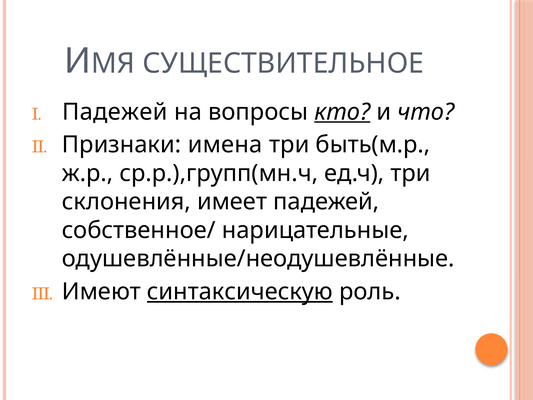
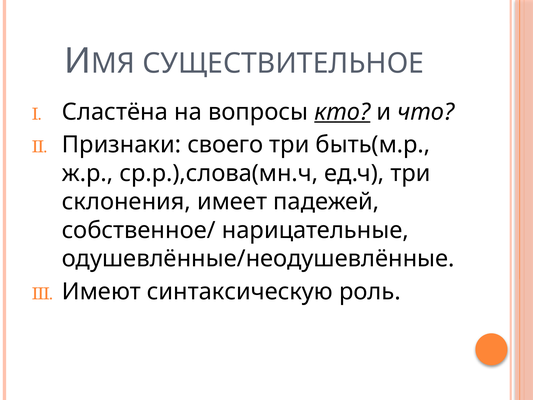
Падежей at (115, 112): Падежей -> Сластёна
имена: имена -> своего
ср.р.),групп(мн.ч: ср.р.),групп(мн.ч -> ср.р.),слова(мн.ч
синтаксическую underline: present -> none
